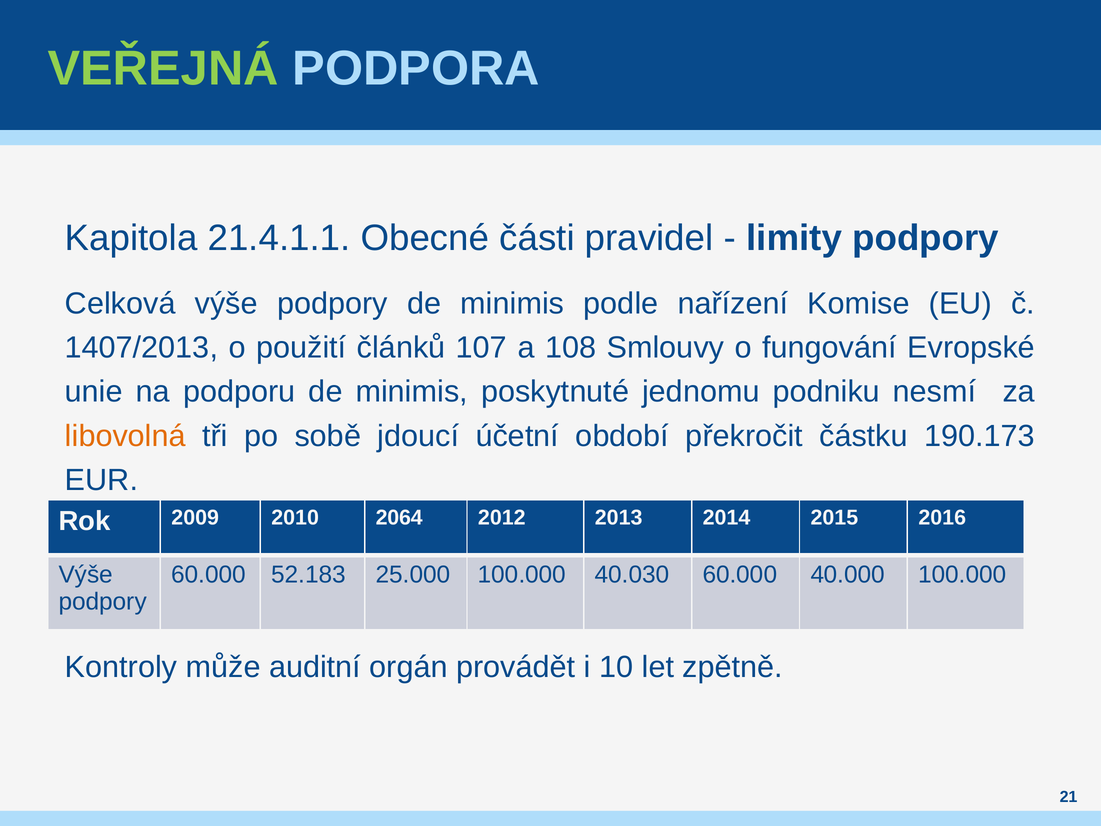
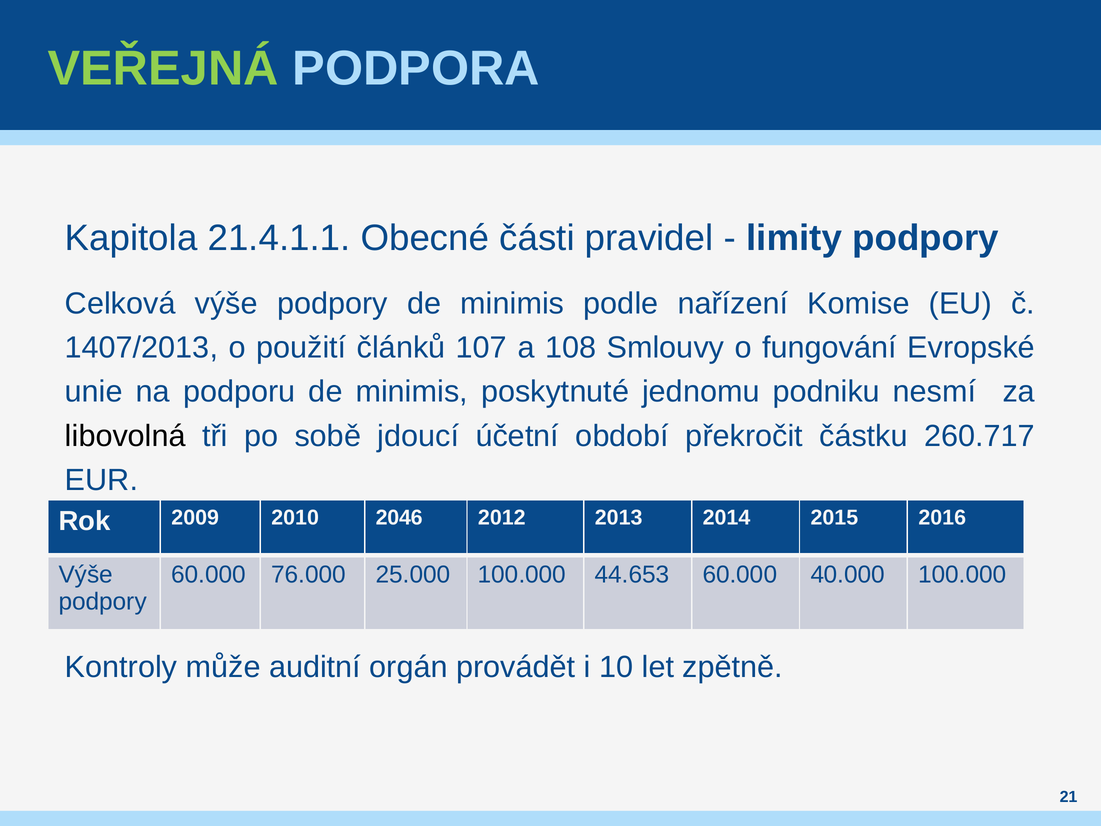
libovolná colour: orange -> black
190.173: 190.173 -> 260.717
2064: 2064 -> 2046
52.183: 52.183 -> 76.000
40.030: 40.030 -> 44.653
